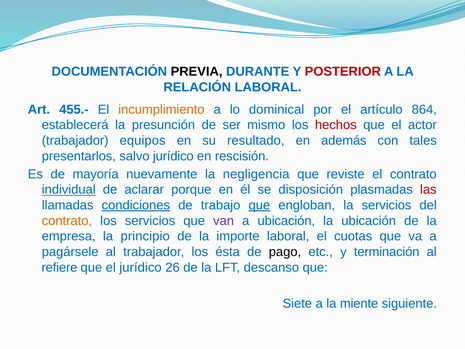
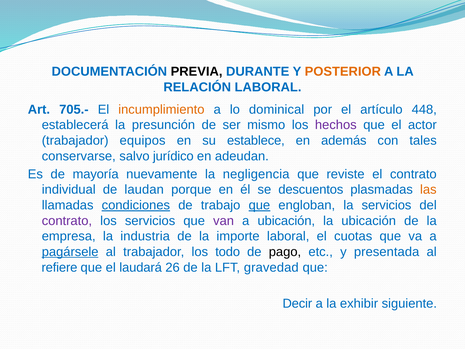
POSTERIOR colour: red -> orange
455.-: 455.- -> 705.-
864: 864 -> 448
hechos colour: red -> purple
resultado: resultado -> establece
presentarlos: presentarlos -> conservarse
rescisión: rescisión -> adeudan
individual underline: present -> none
aclarar: aclarar -> laudan
disposición: disposición -> descuentos
las colour: red -> orange
contrato at (67, 221) colour: orange -> purple
principio: principio -> industria
pagársele underline: none -> present
ésta: ésta -> todo
terminación: terminación -> presentada
el jurídico: jurídico -> laudará
descanso: descanso -> gravedad
Siete: Siete -> Decir
miente: miente -> exhibir
